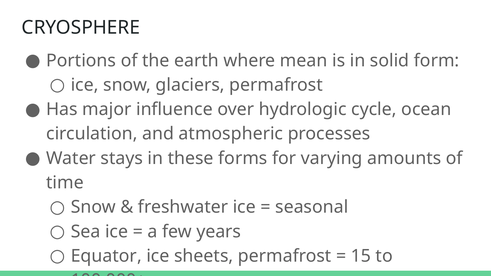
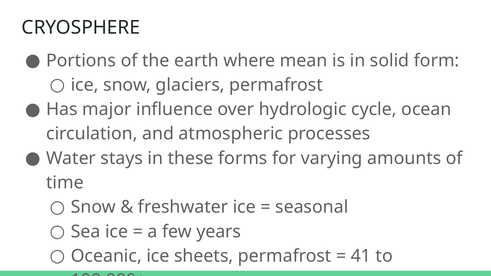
Equator: Equator -> Oceanic
15: 15 -> 41
